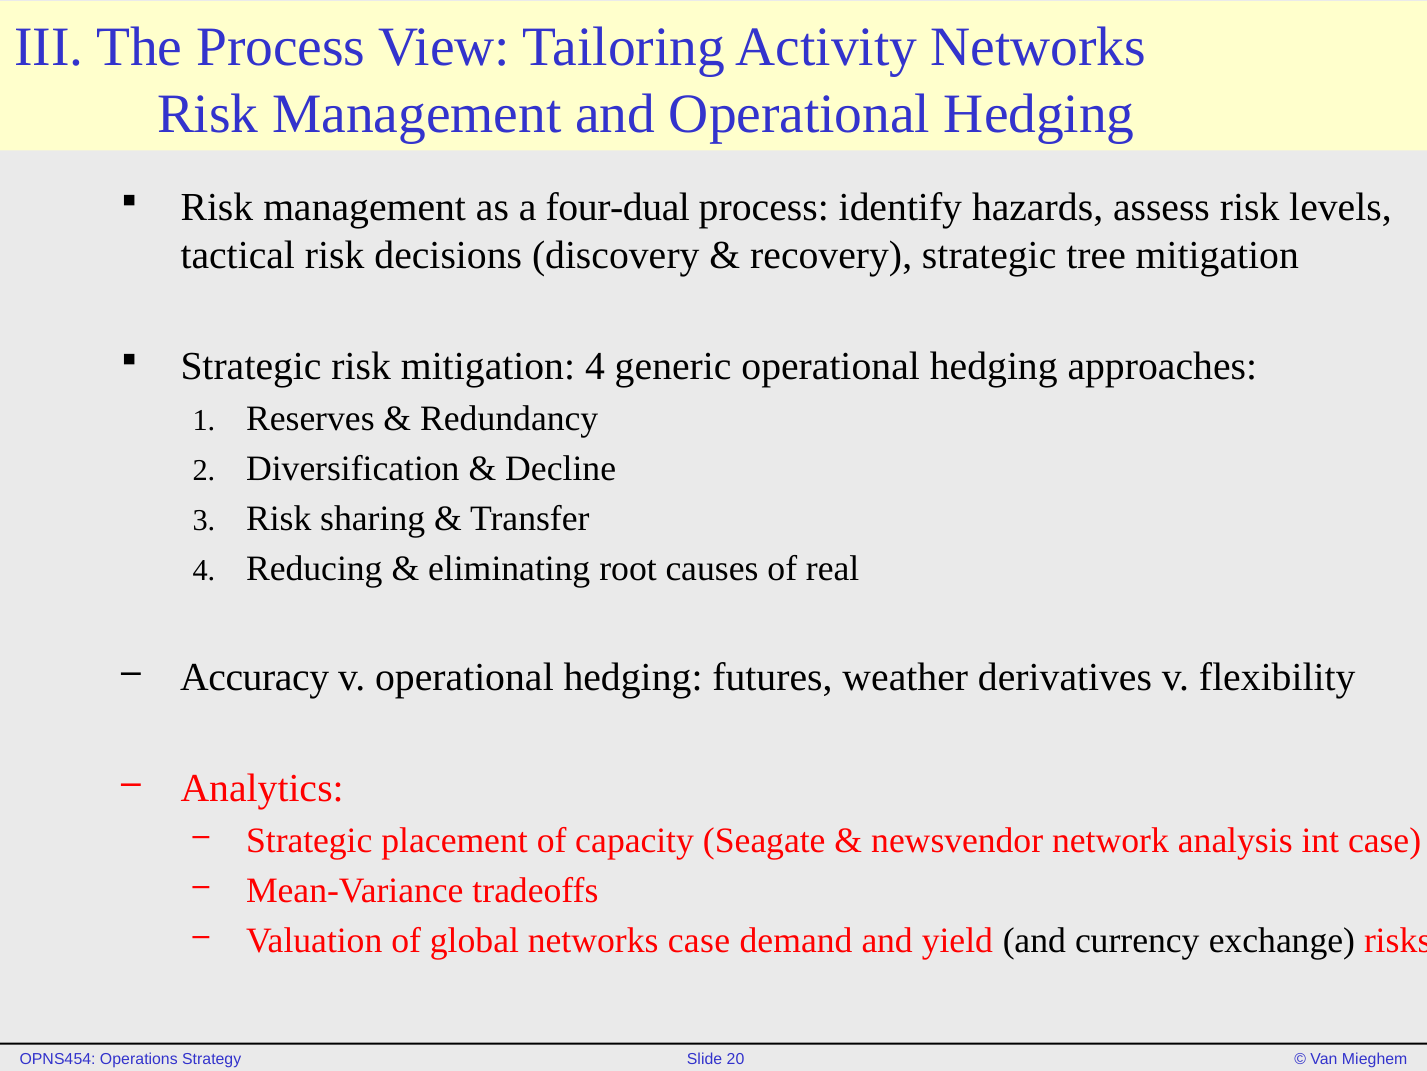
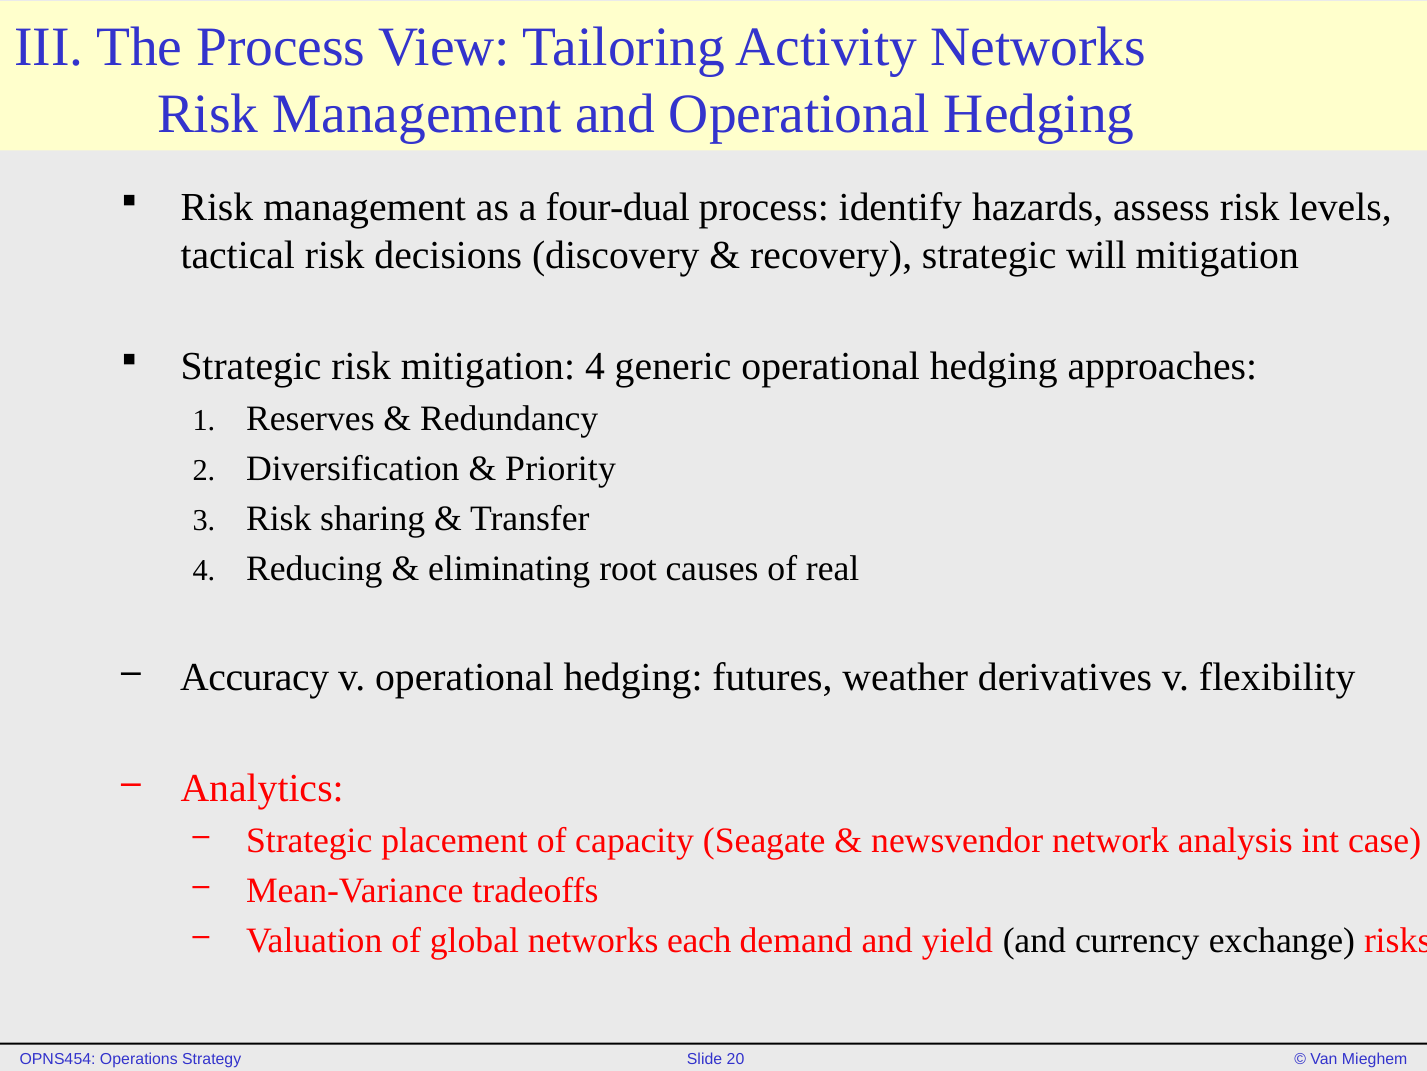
tree: tree -> will
Decline: Decline -> Priority
networks case: case -> each
